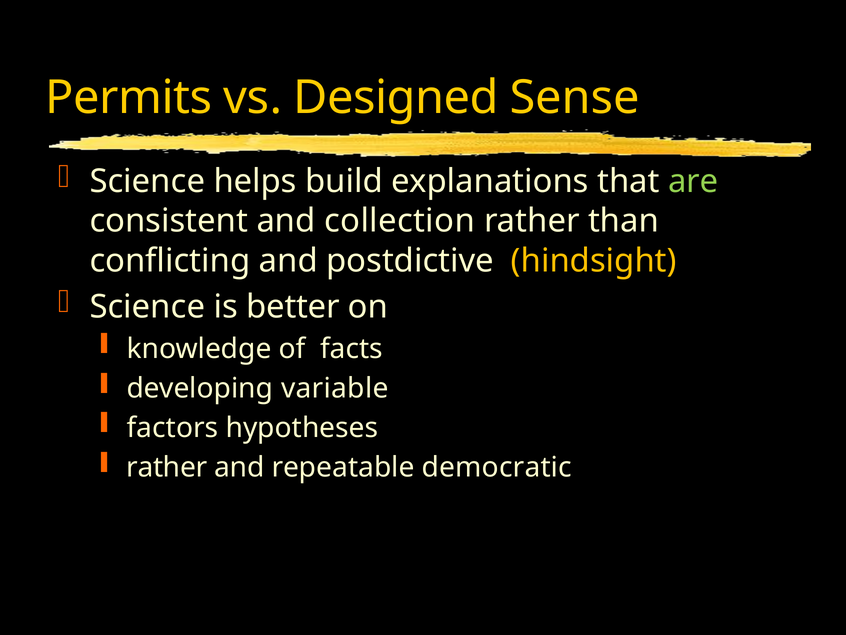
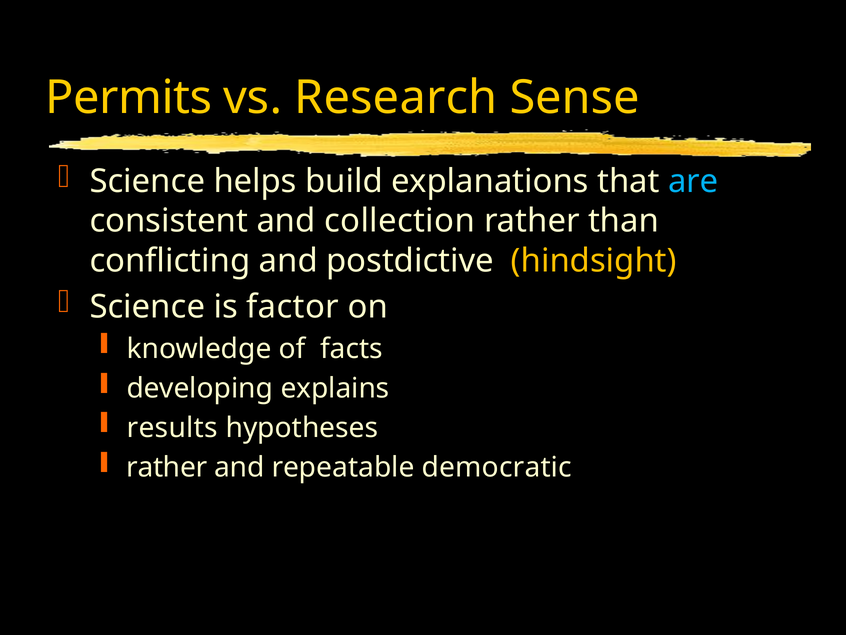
Designed: Designed -> Research
are colour: light green -> light blue
better: better -> factor
variable: variable -> explains
factors: factors -> results
